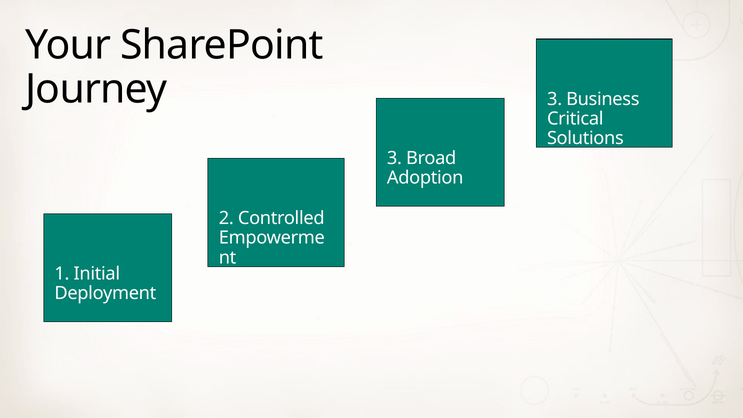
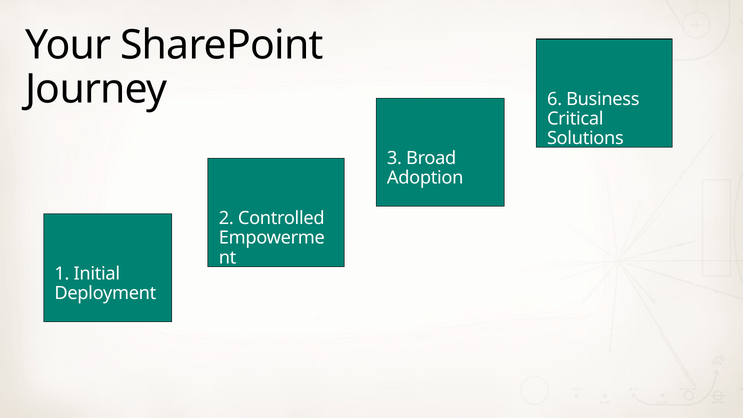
Journey 3: 3 -> 6
